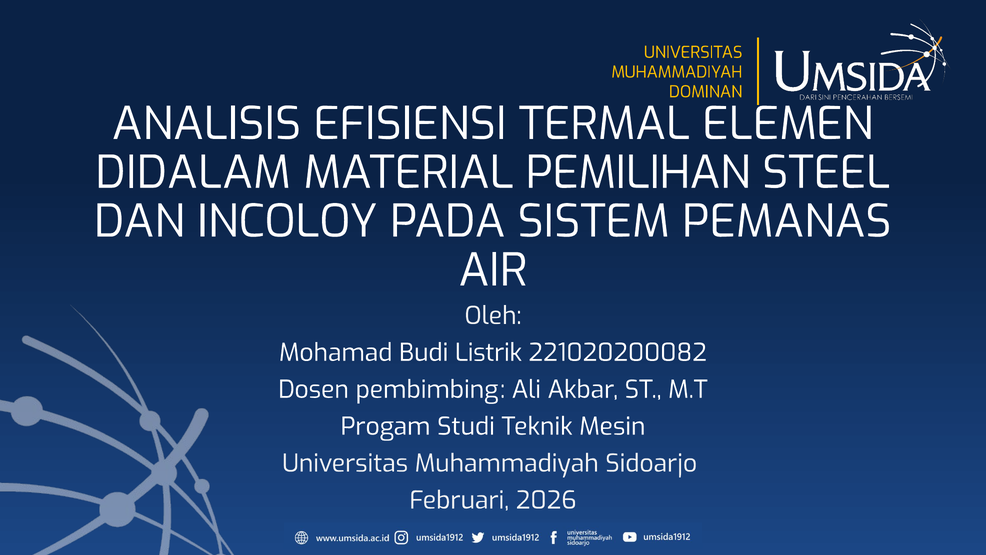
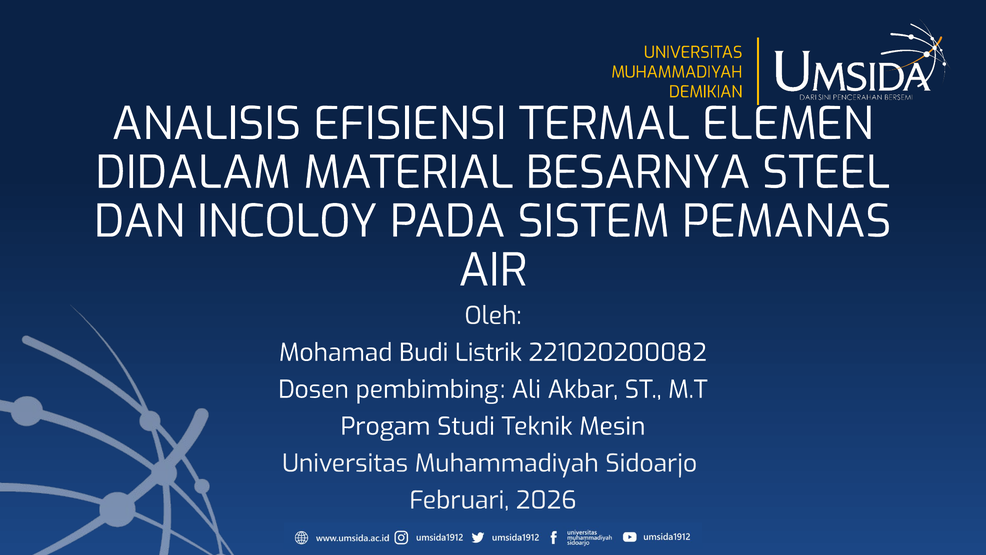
DOMINAN: DOMINAN -> DEMIKIAN
PEMILIHAN: PEMILIHAN -> BESARNYA
